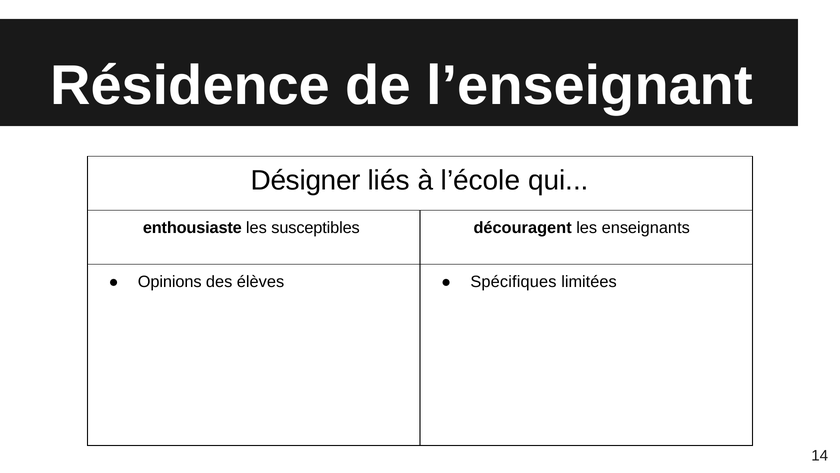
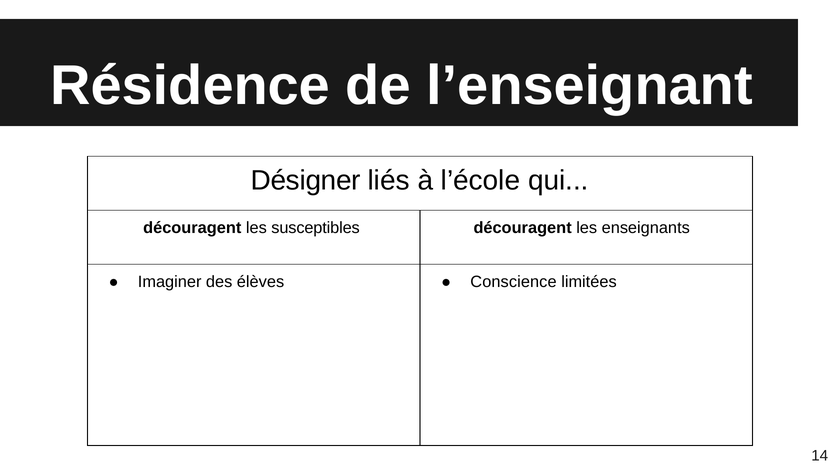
enthousiaste at (192, 228): enthousiaste -> découragent
Opinions: Opinions -> Imaginer
Spécifiques: Spécifiques -> Conscience
